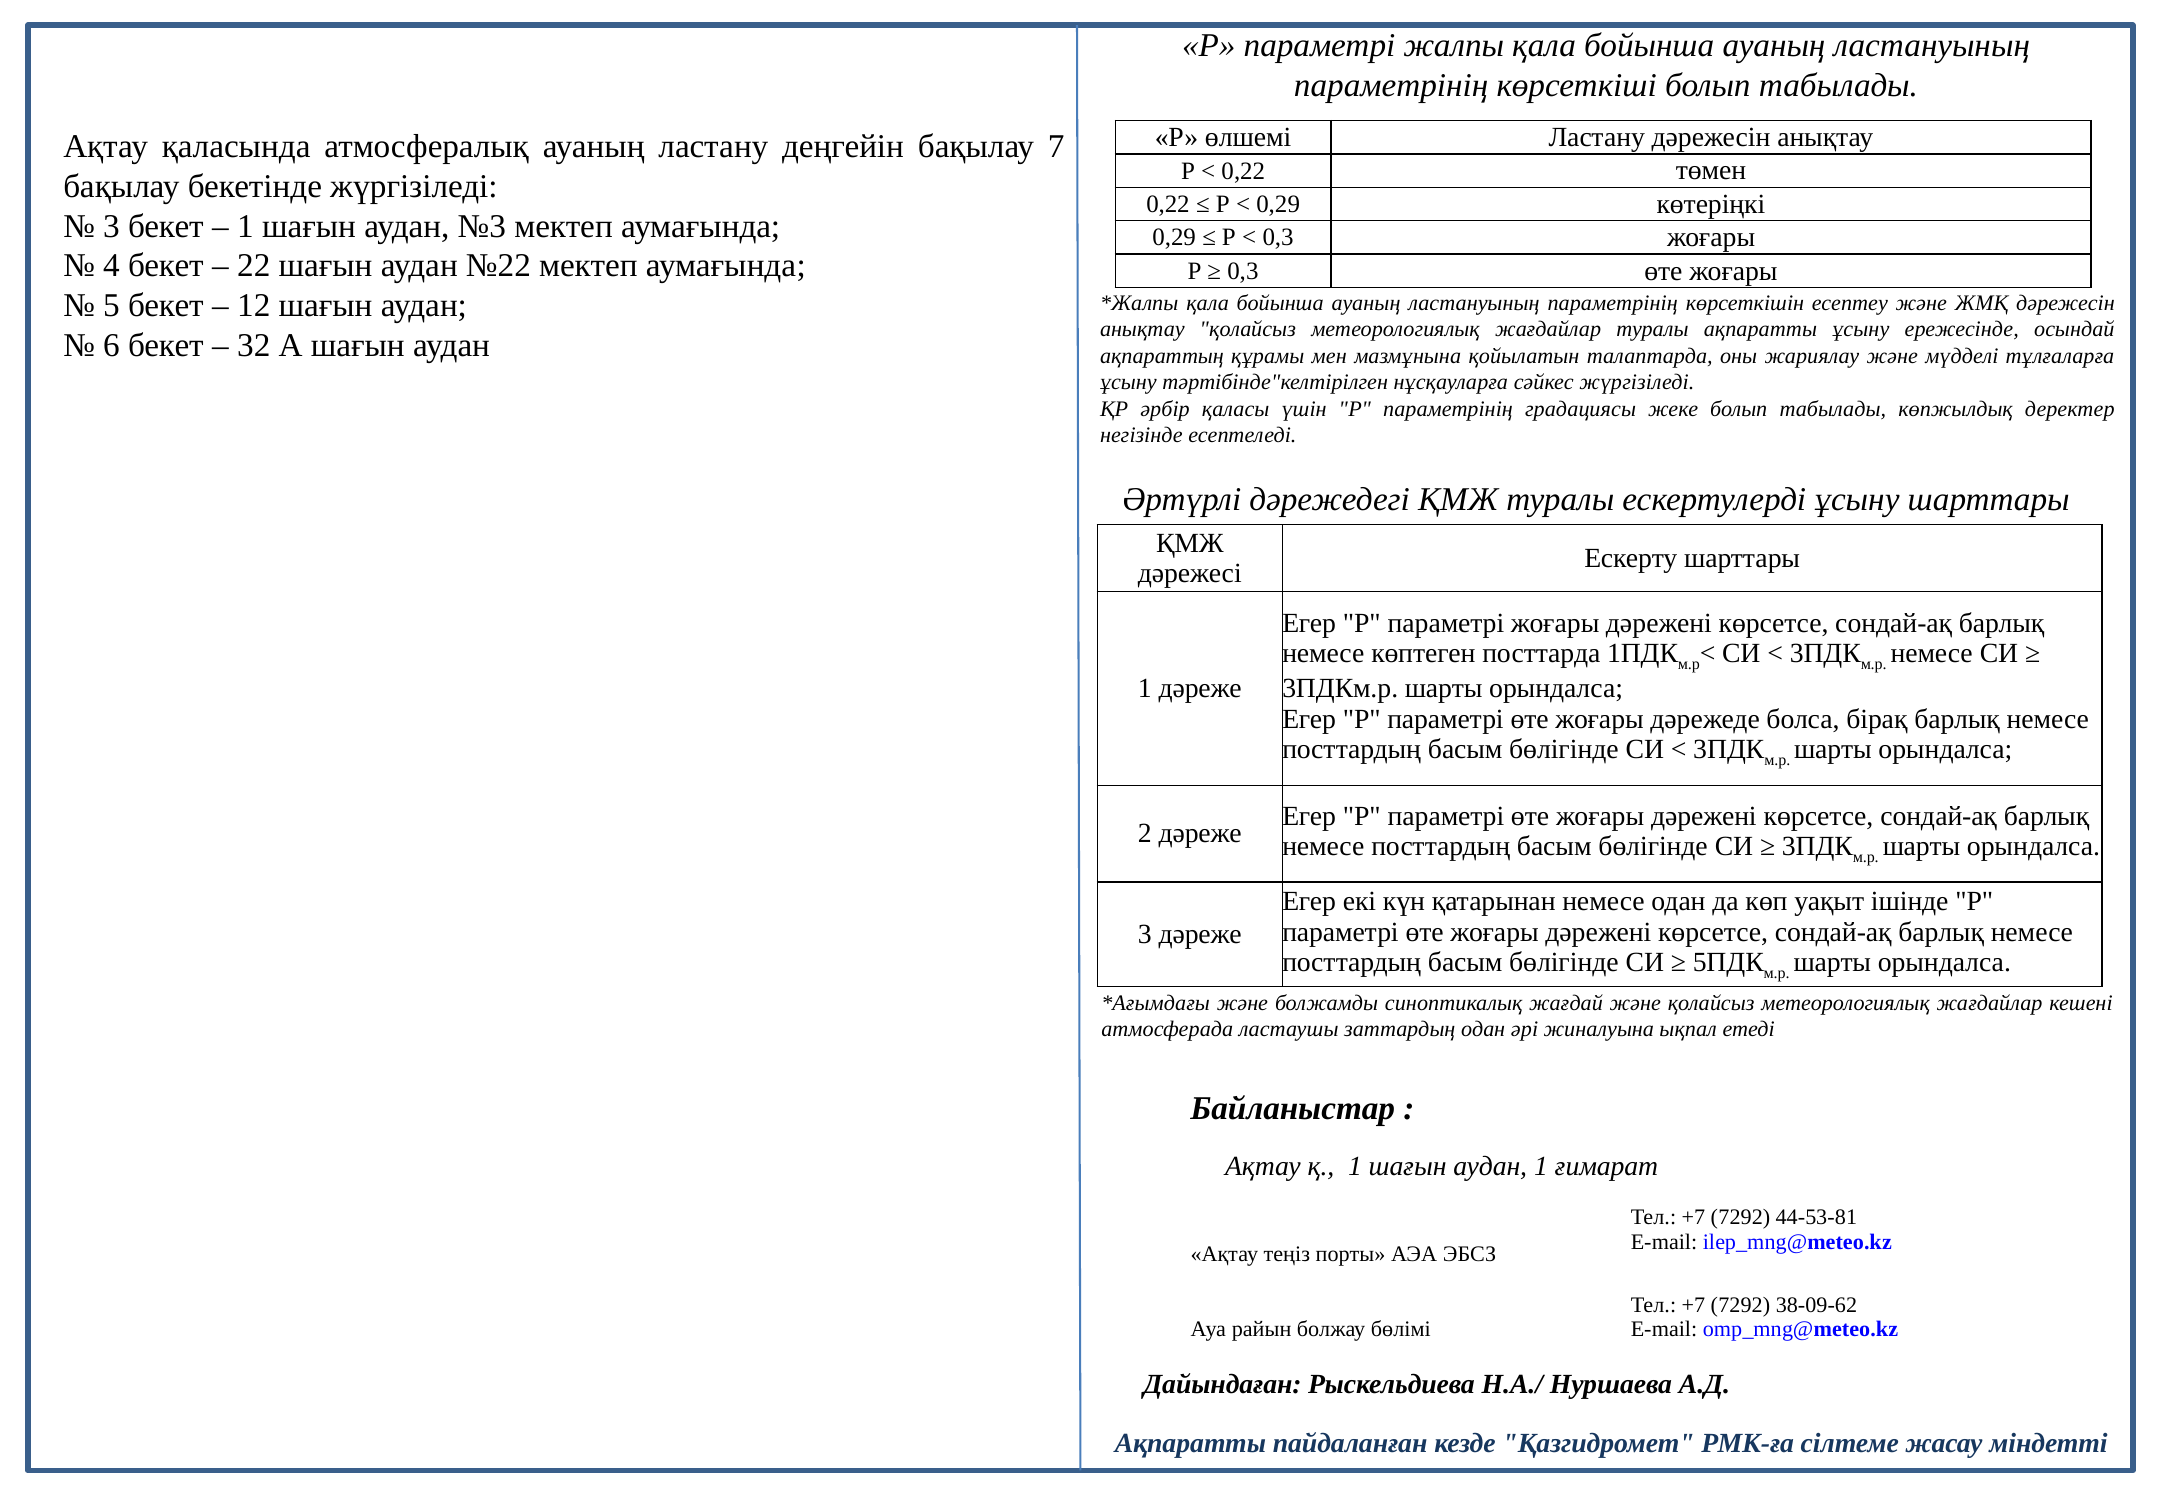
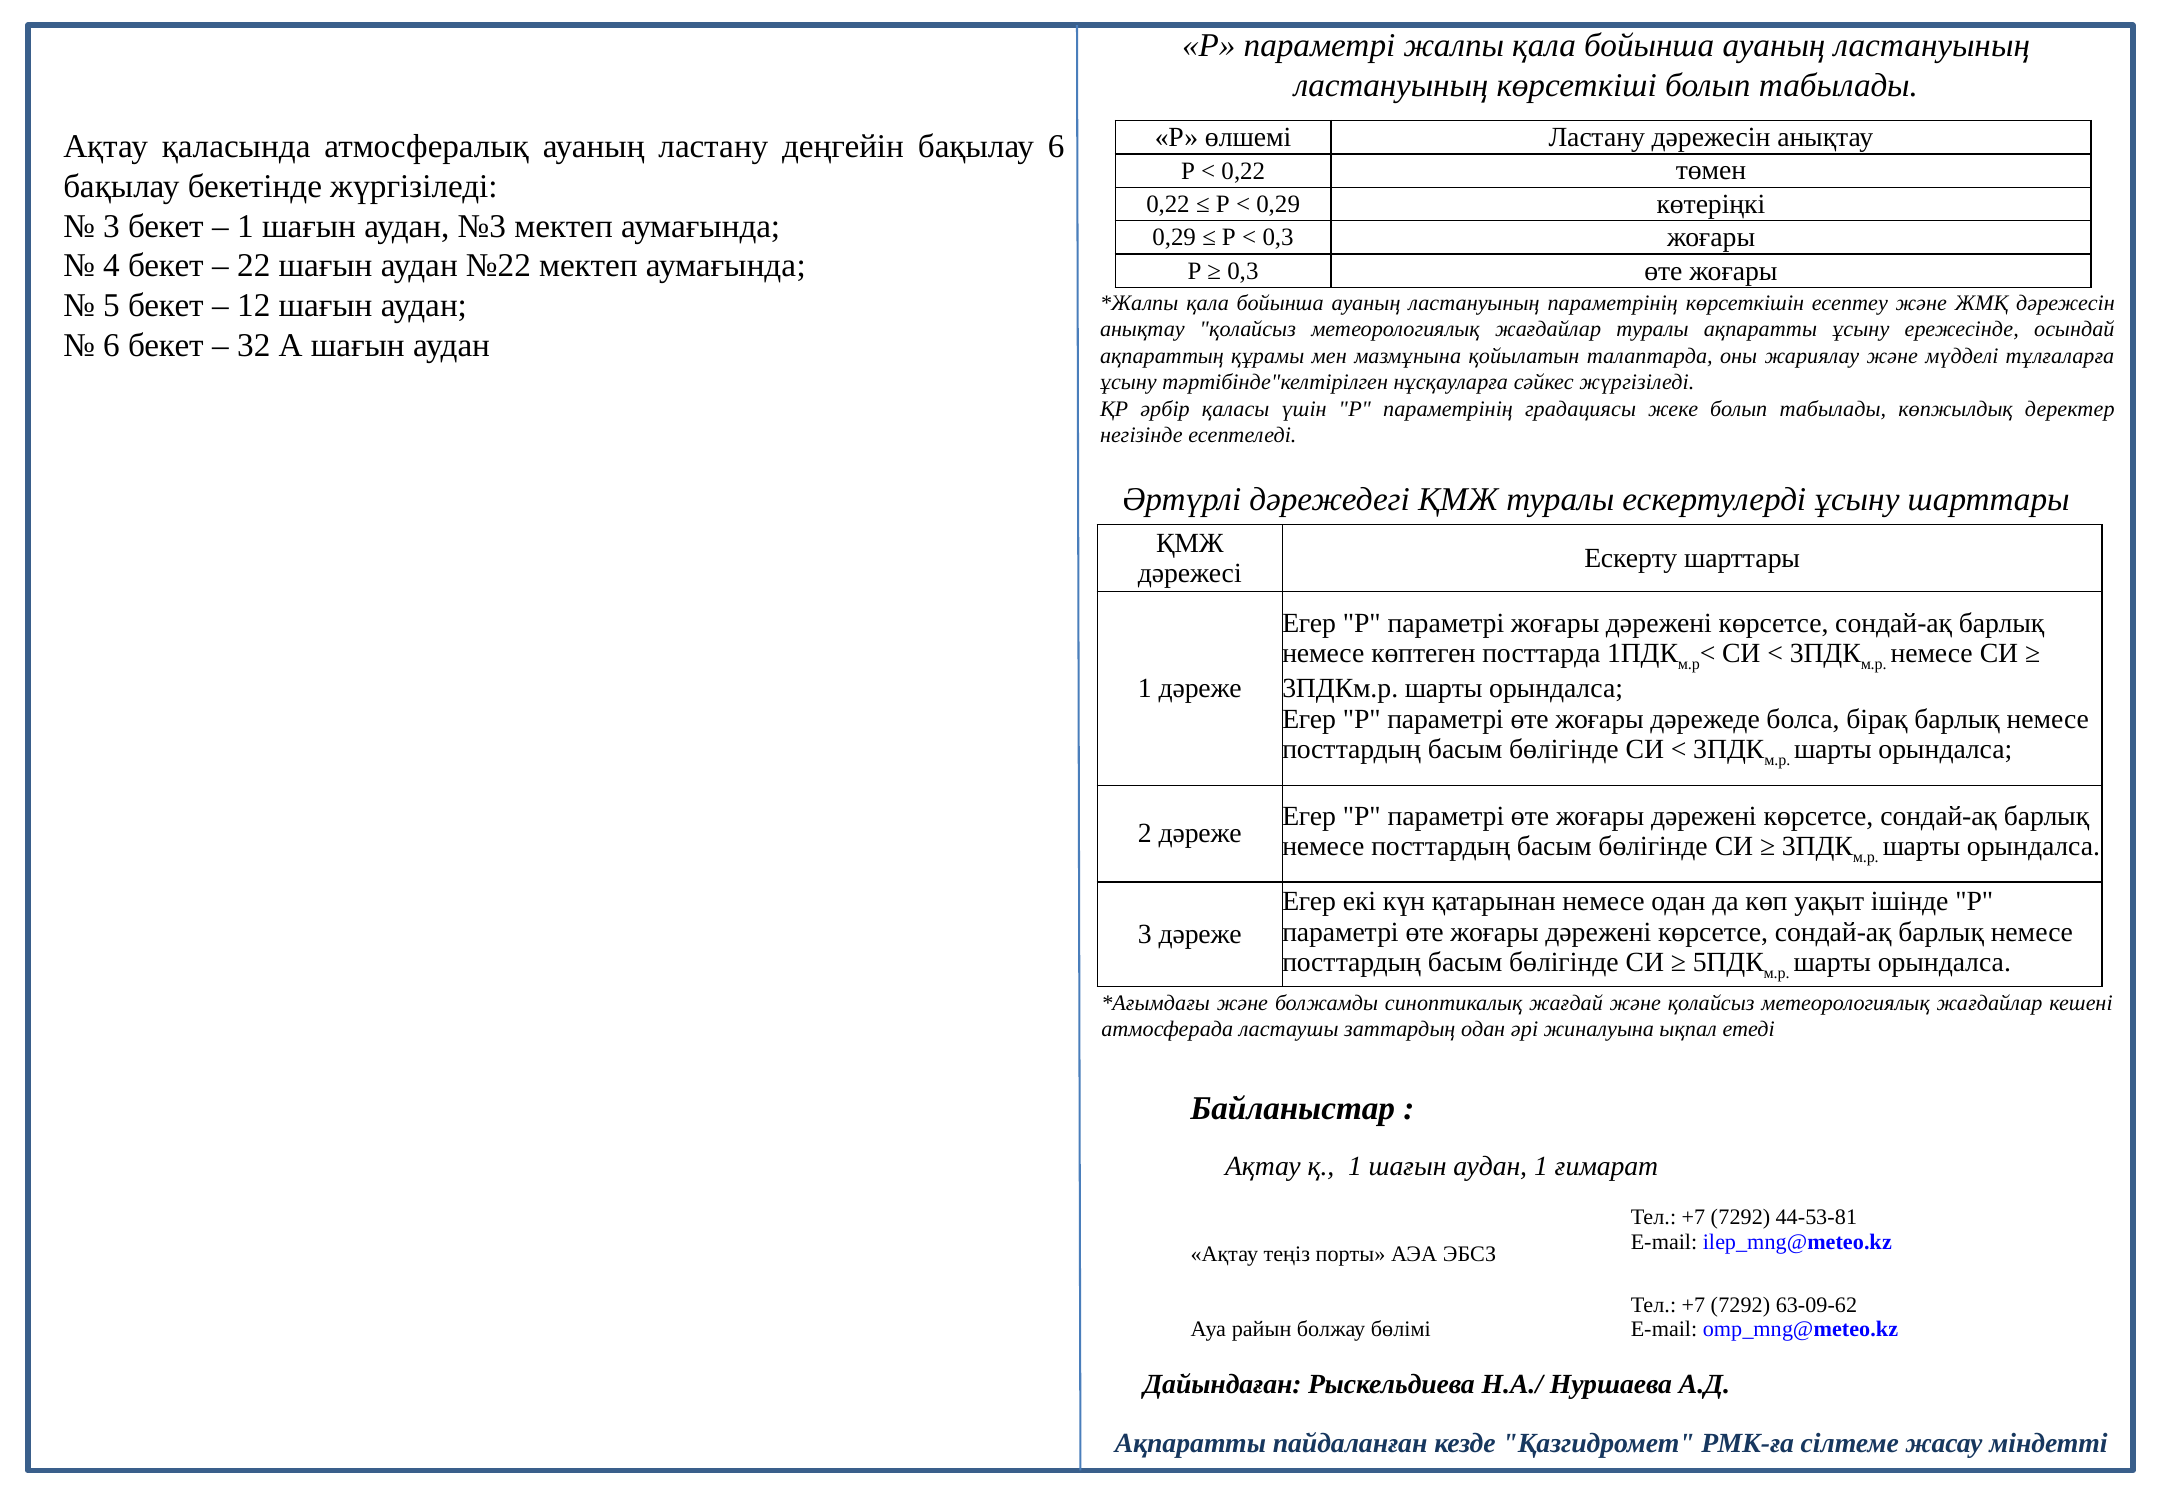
параметрінің at (1391, 85): параметрінің -> ластануының
бақылау 7: 7 -> 6
38-09-62: 38-09-62 -> 63-09-62
